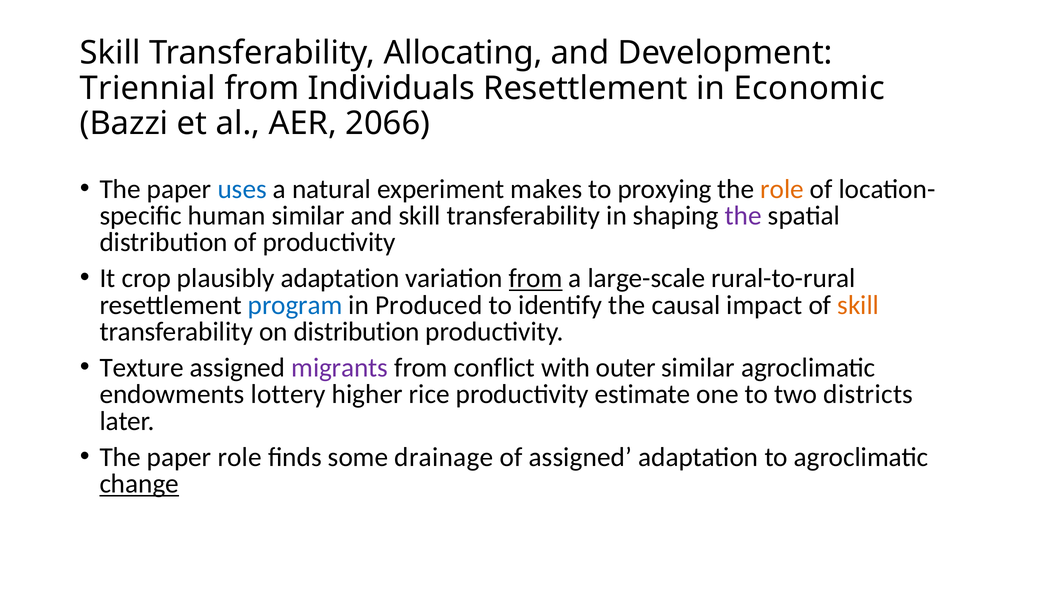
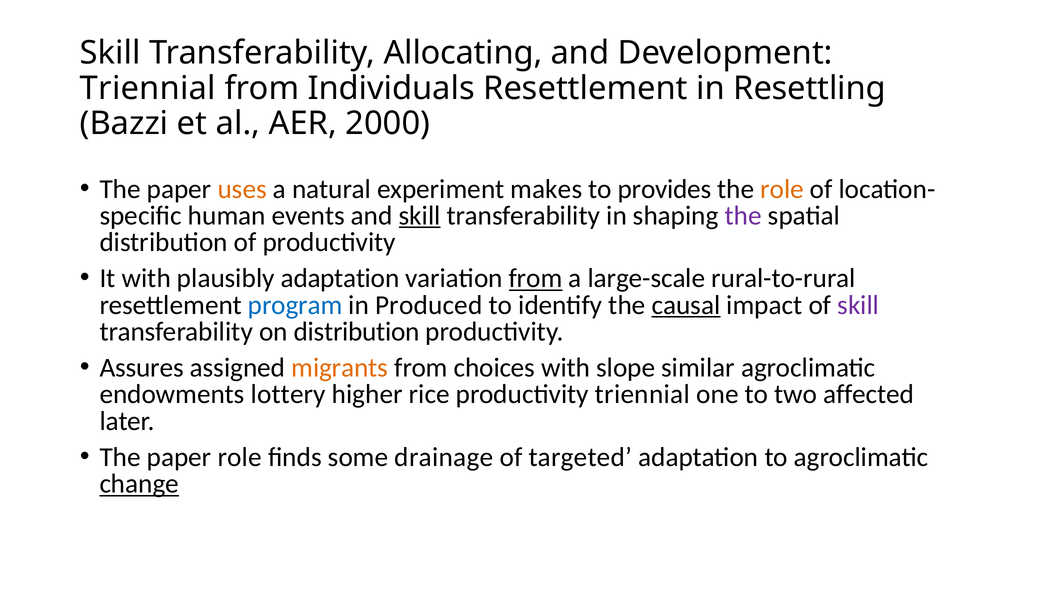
Economic: Economic -> Resettling
2066: 2066 -> 2000
uses colour: blue -> orange
proxying: proxying -> provides
human similar: similar -> events
skill at (420, 215) underline: none -> present
It crop: crop -> with
causal underline: none -> present
skill at (858, 305) colour: orange -> purple
Texture: Texture -> Assures
migrants colour: purple -> orange
conflict: conflict -> choices
outer: outer -> slope
productivity estimate: estimate -> triennial
districts: districts -> affected
of assigned: assigned -> targeted
